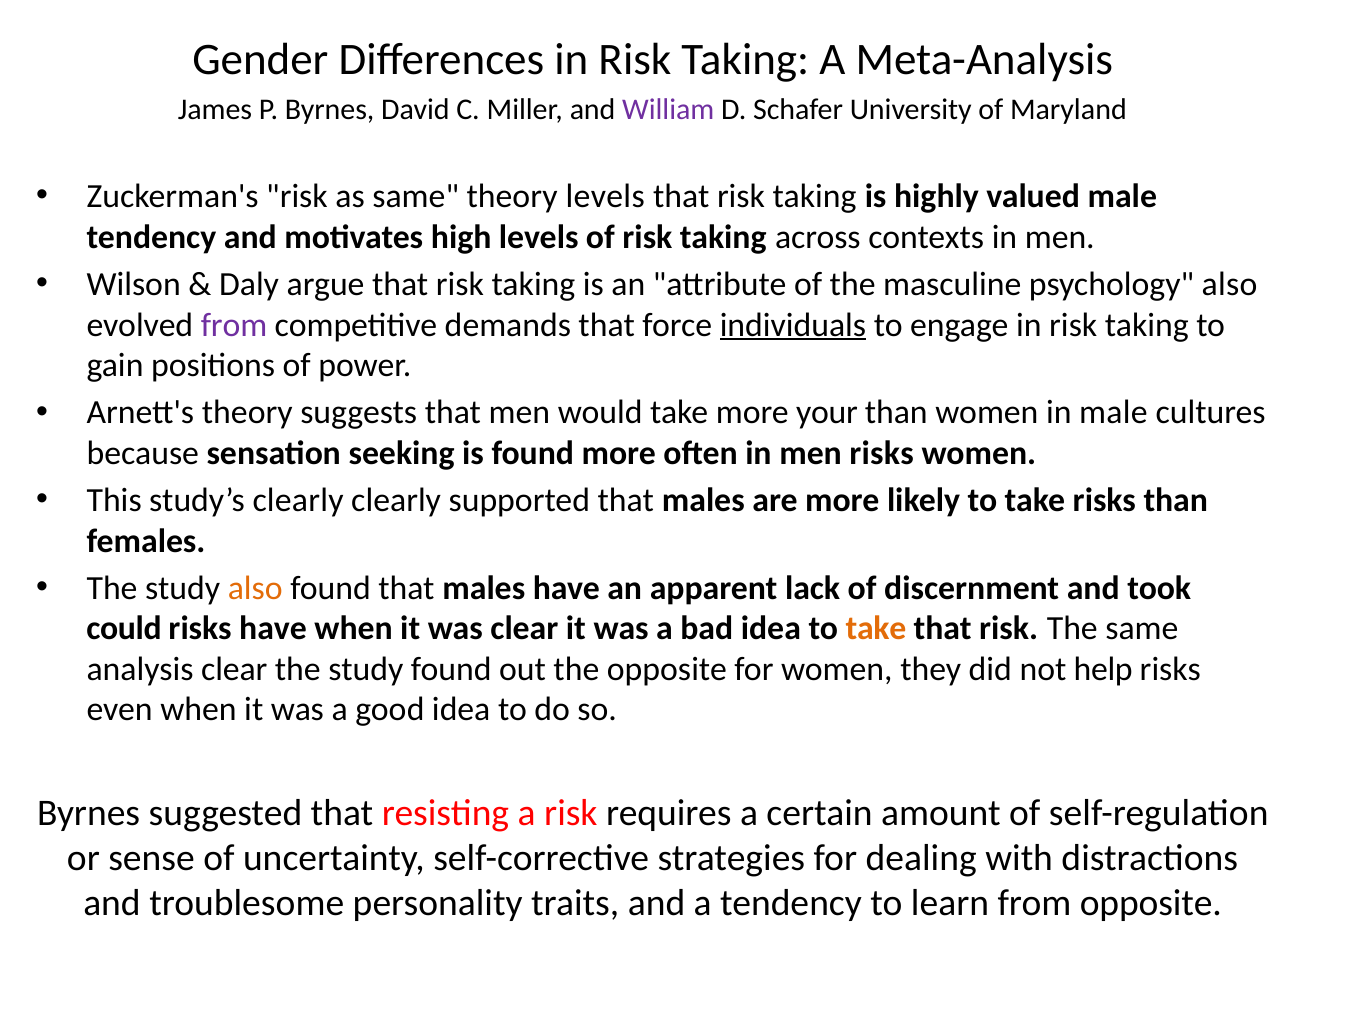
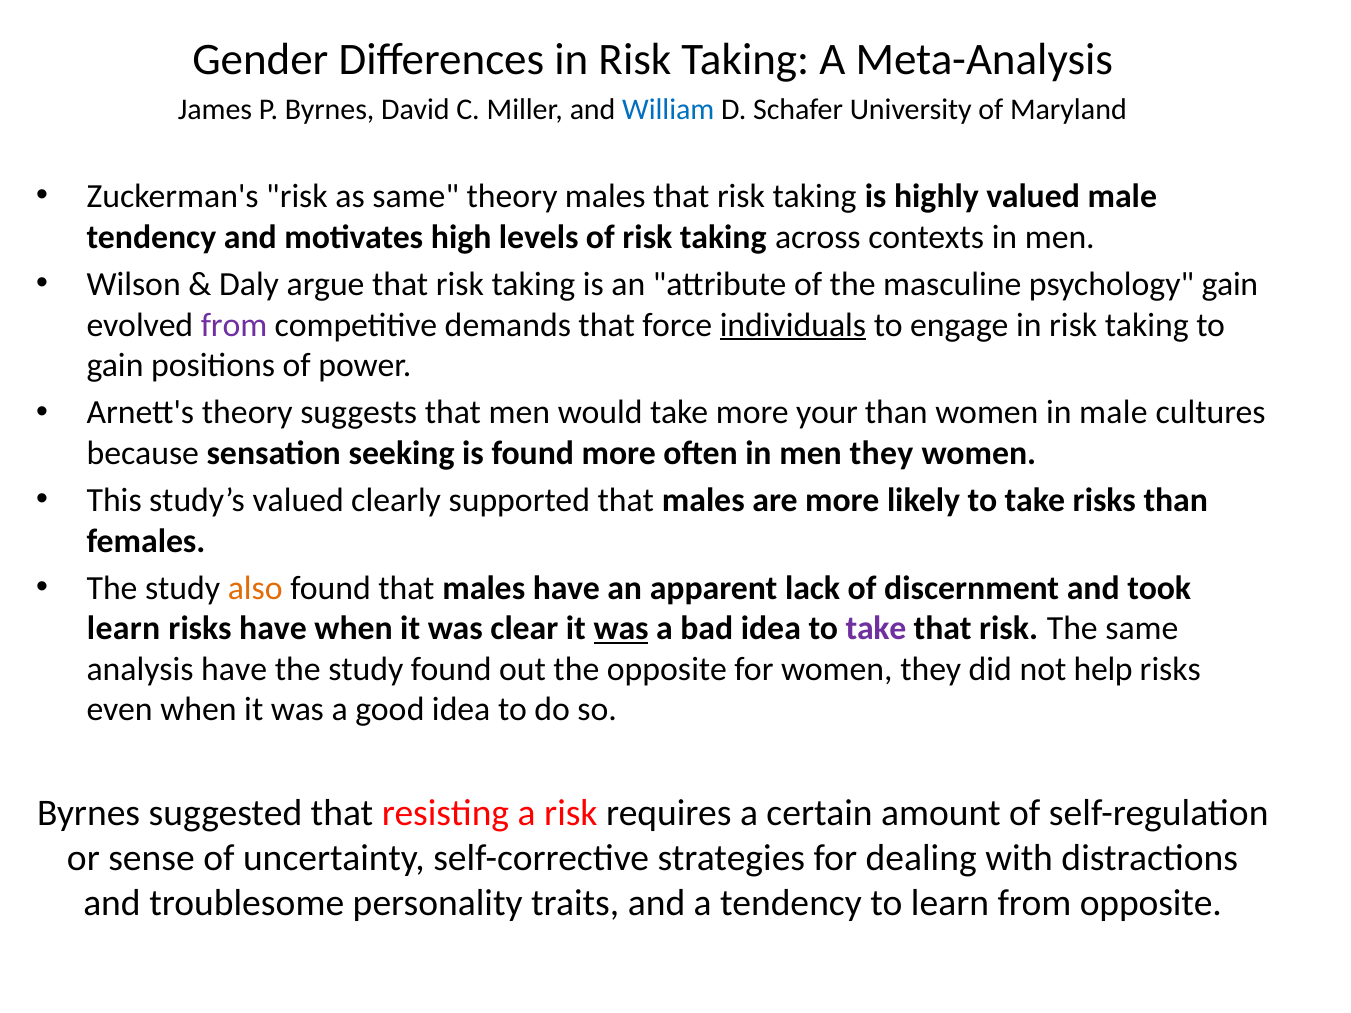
William colour: purple -> blue
theory levels: levels -> males
psychology also: also -> gain
men risks: risks -> they
study’s clearly: clearly -> valued
could at (124, 629): could -> learn
was at (621, 629) underline: none -> present
take at (876, 629) colour: orange -> purple
analysis clear: clear -> have
